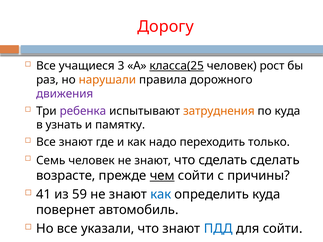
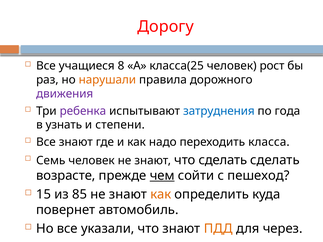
3: 3 -> 8
класса(25 underline: present -> none
затруднения colour: orange -> blue
по куда: куда -> года
памятку: памятку -> степени
только: только -> класса
причины: причины -> пешеход
41: 41 -> 15
59: 59 -> 85
как at (161, 195) colour: blue -> orange
ПДД colour: blue -> orange
для сойти: сойти -> через
